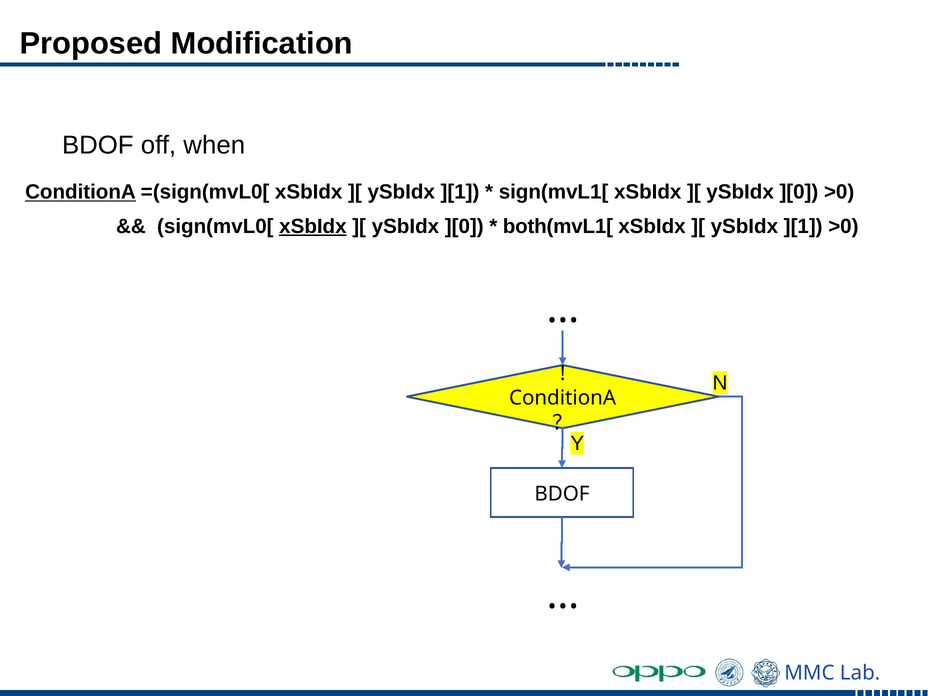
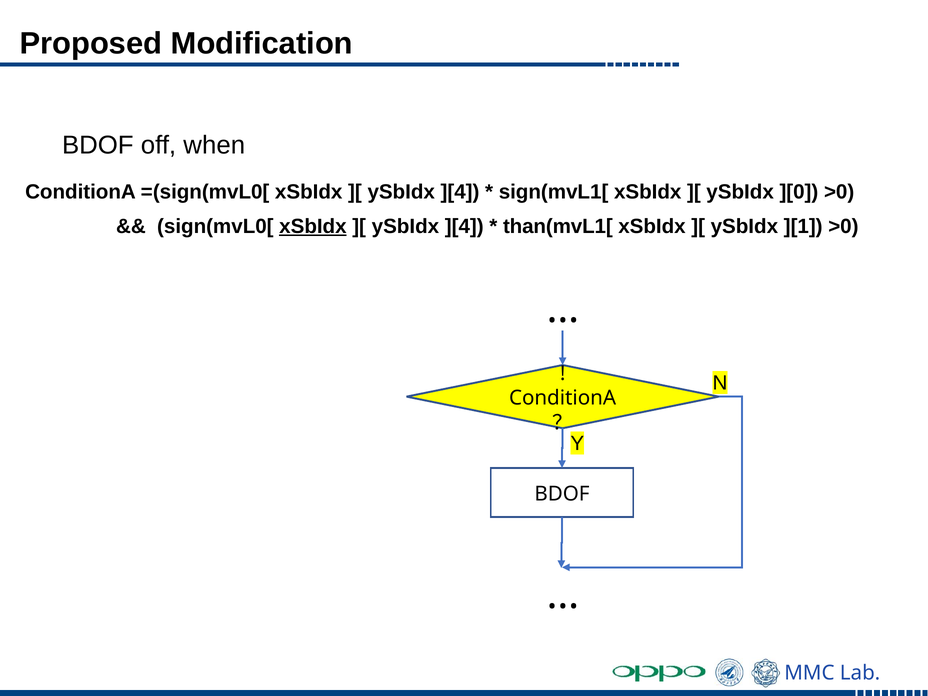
ConditionA at (80, 192) underline: present -> none
][1 at (460, 192): ][1 -> ][4
][0 at (464, 226): ][0 -> ][4
both(mvL1[: both(mvL1[ -> than(mvL1[
